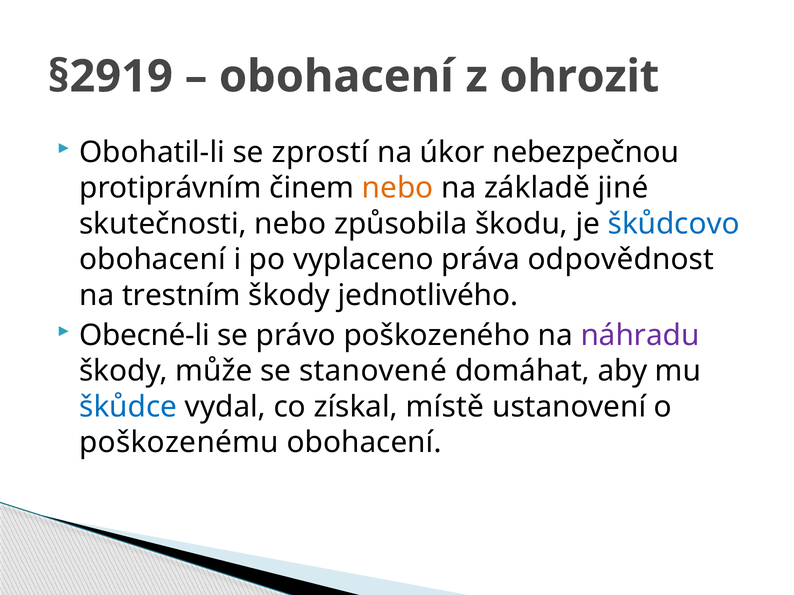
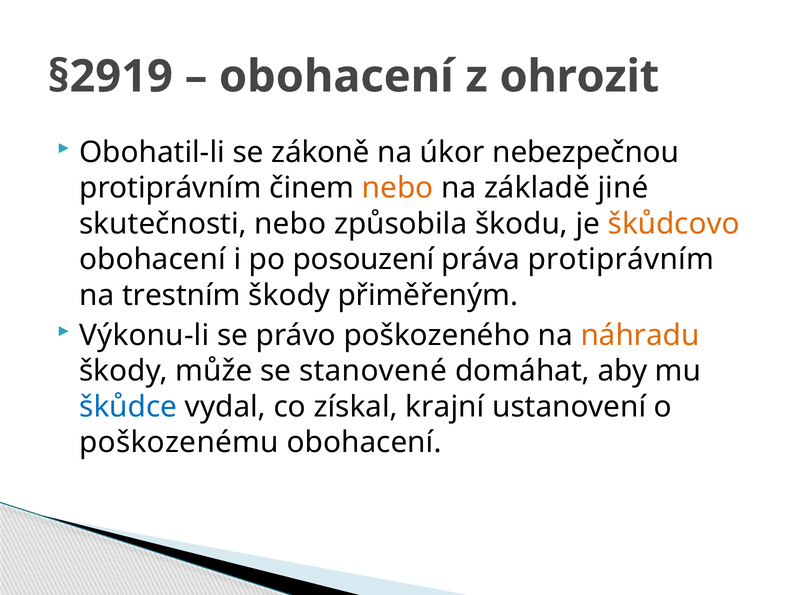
zprostí: zprostí -> zákoně
škůdcovo colour: blue -> orange
vyplaceno: vyplaceno -> posouzení
práva odpovědnost: odpovědnost -> protiprávním
jednotlivého: jednotlivého -> přiměřeným
Obecné-li: Obecné-li -> Výkonu-li
náhradu colour: purple -> orange
místě: místě -> krajní
